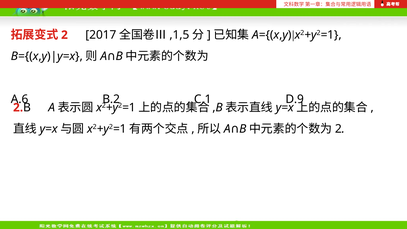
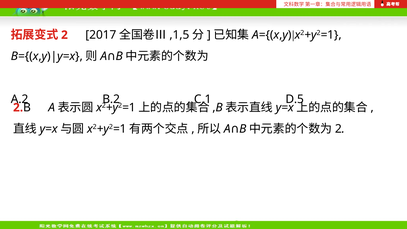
A.6: A.6 -> A.2
D.9: D.9 -> D.5
